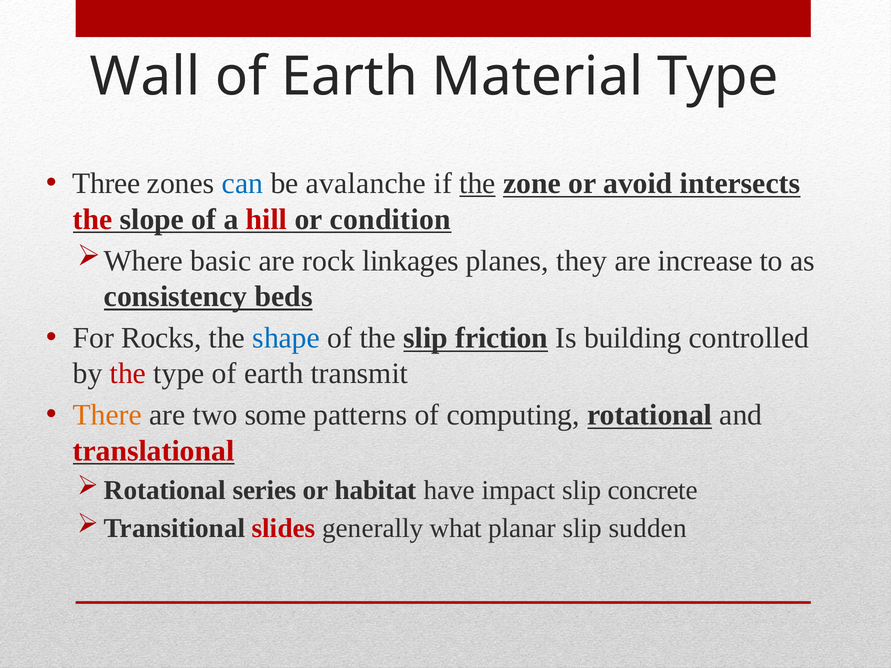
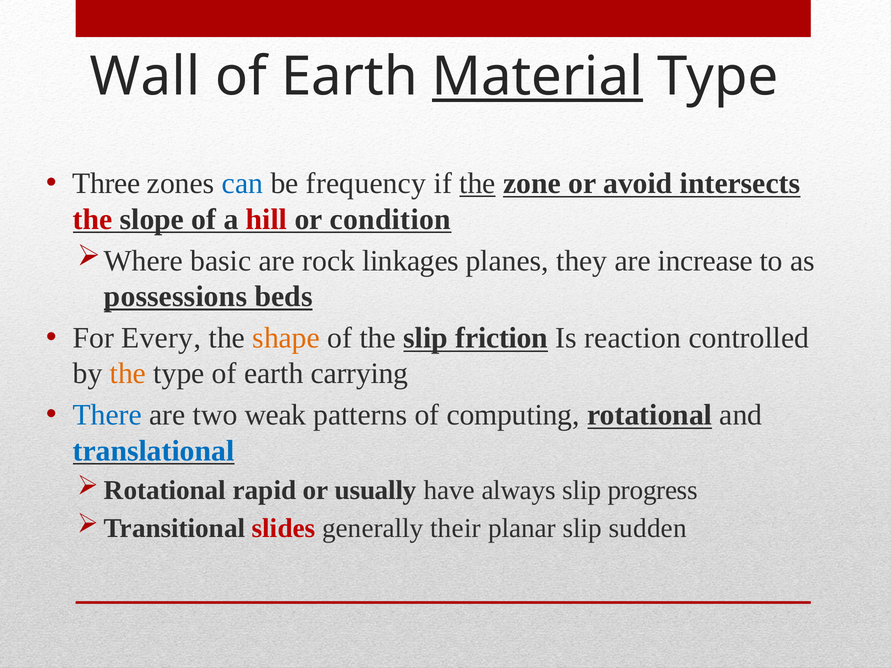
Material underline: none -> present
avalanche: avalanche -> frequency
consistency: consistency -> possessions
Rocks: Rocks -> Every
shape colour: blue -> orange
building: building -> reaction
the at (128, 374) colour: red -> orange
transmit: transmit -> carrying
There colour: orange -> blue
some: some -> weak
translational colour: red -> blue
series: series -> rapid
habitat: habitat -> usually
impact: impact -> always
concrete: concrete -> progress
what: what -> their
